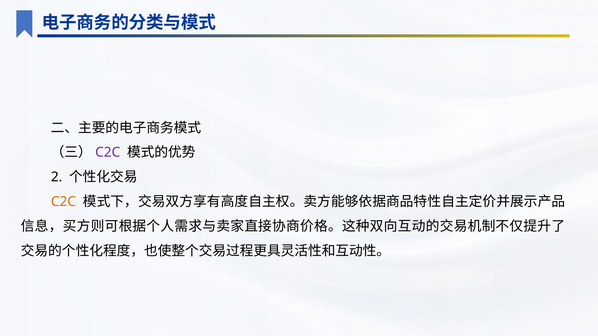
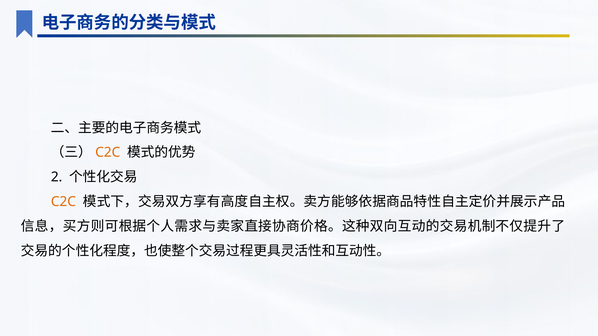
C2C at (108, 153) colour: purple -> orange
